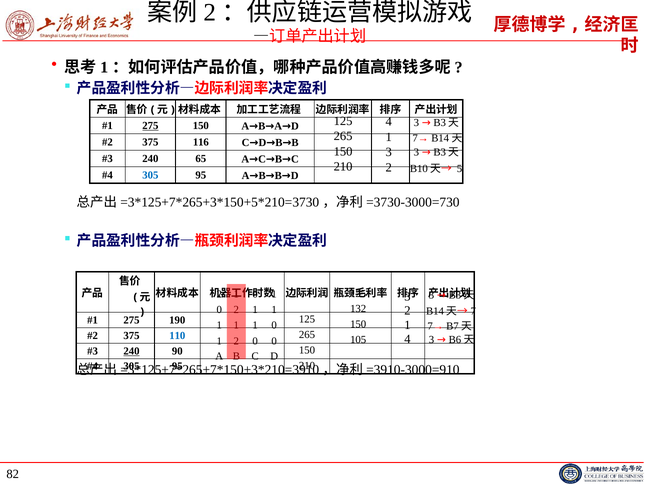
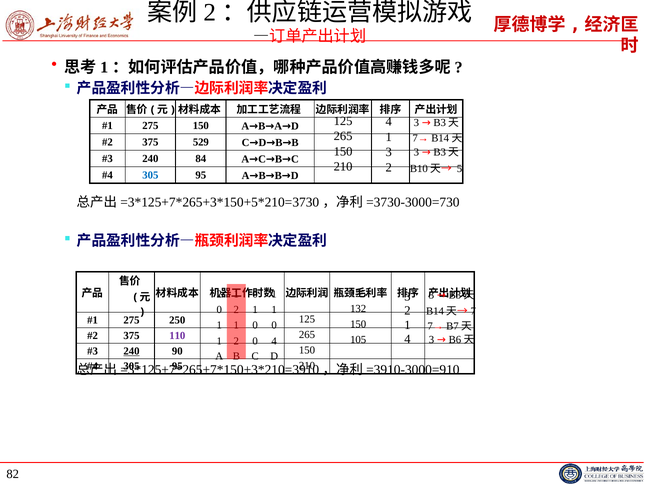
275 at (150, 125) underline: present -> none
116: 116 -> 529
65: 65 -> 84
190: 190 -> 250
1 at (255, 325): 1 -> 0
110 colour: blue -> purple
0 0: 0 -> 4
